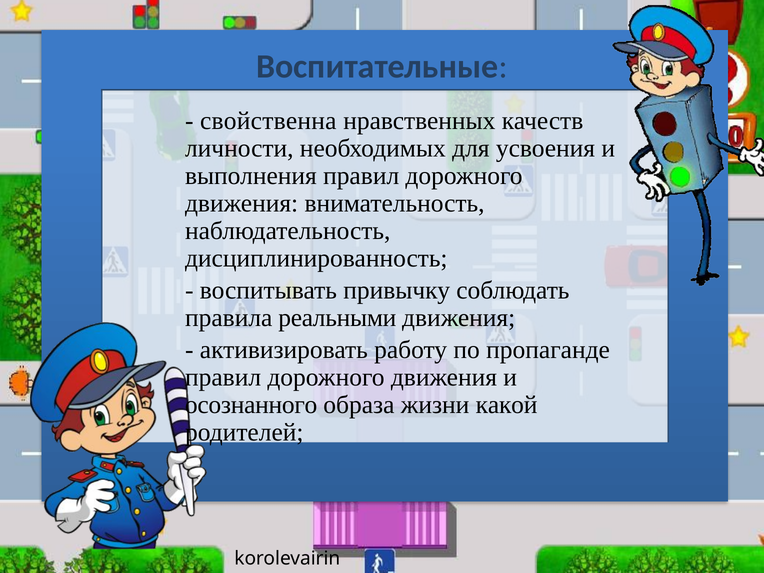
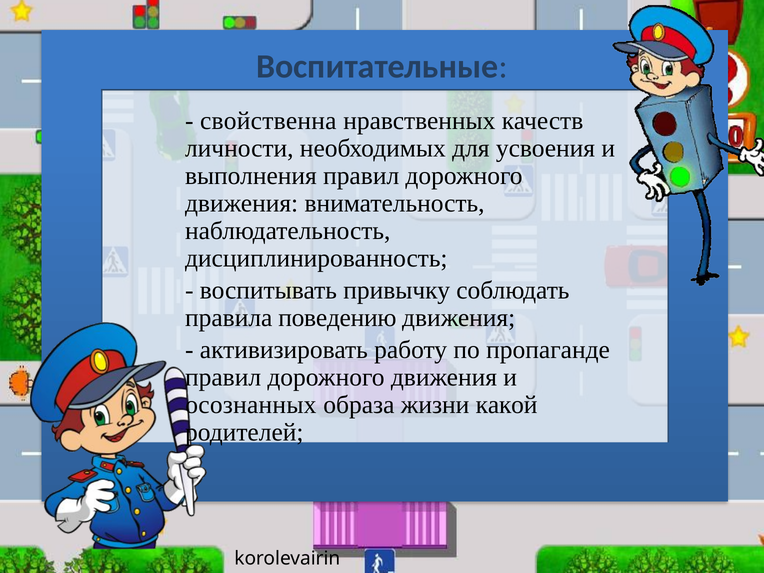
реальными: реальными -> поведению
осознанного: осознанного -> осознанных
